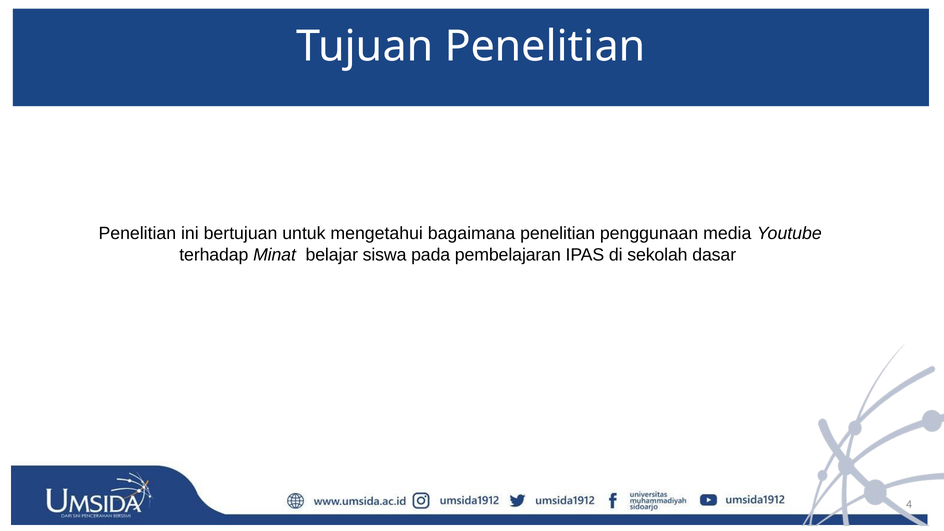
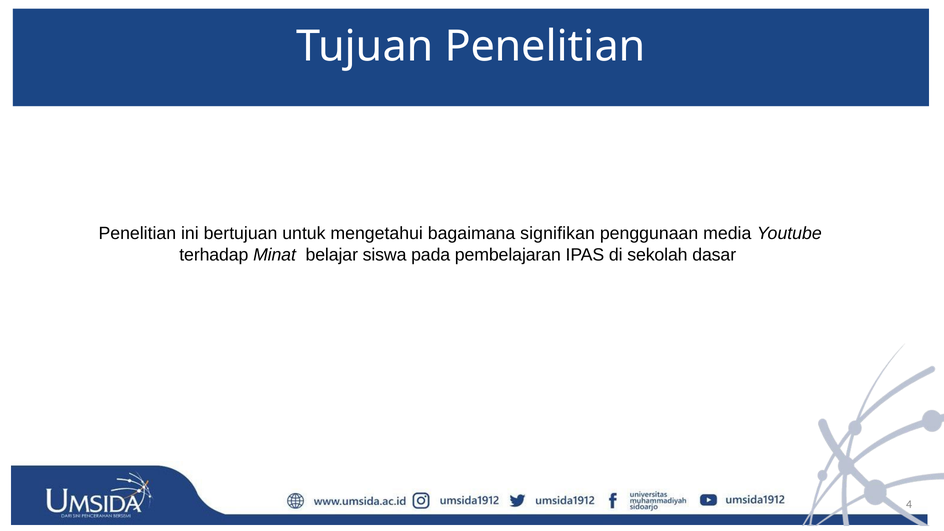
bagaimana penelitian: penelitian -> signifikan
